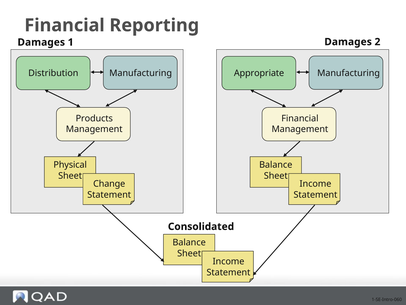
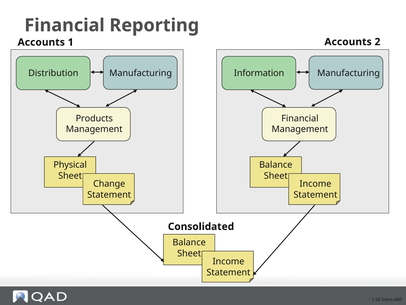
Damages at (41, 42): Damages -> Accounts
1 Damages: Damages -> Accounts
Appropriate: Appropriate -> Information
